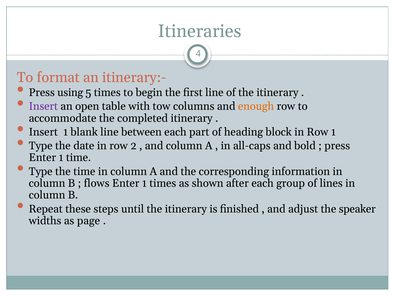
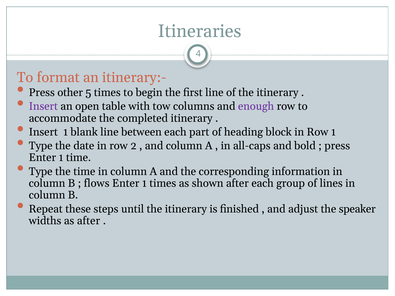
using: using -> other
enough colour: orange -> purple
as page: page -> after
